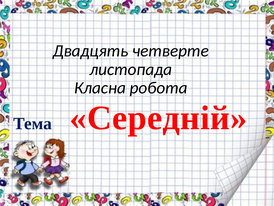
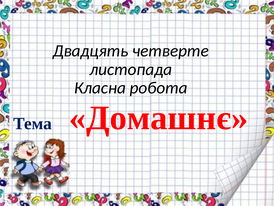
Середній: Середній -> Домашнє
